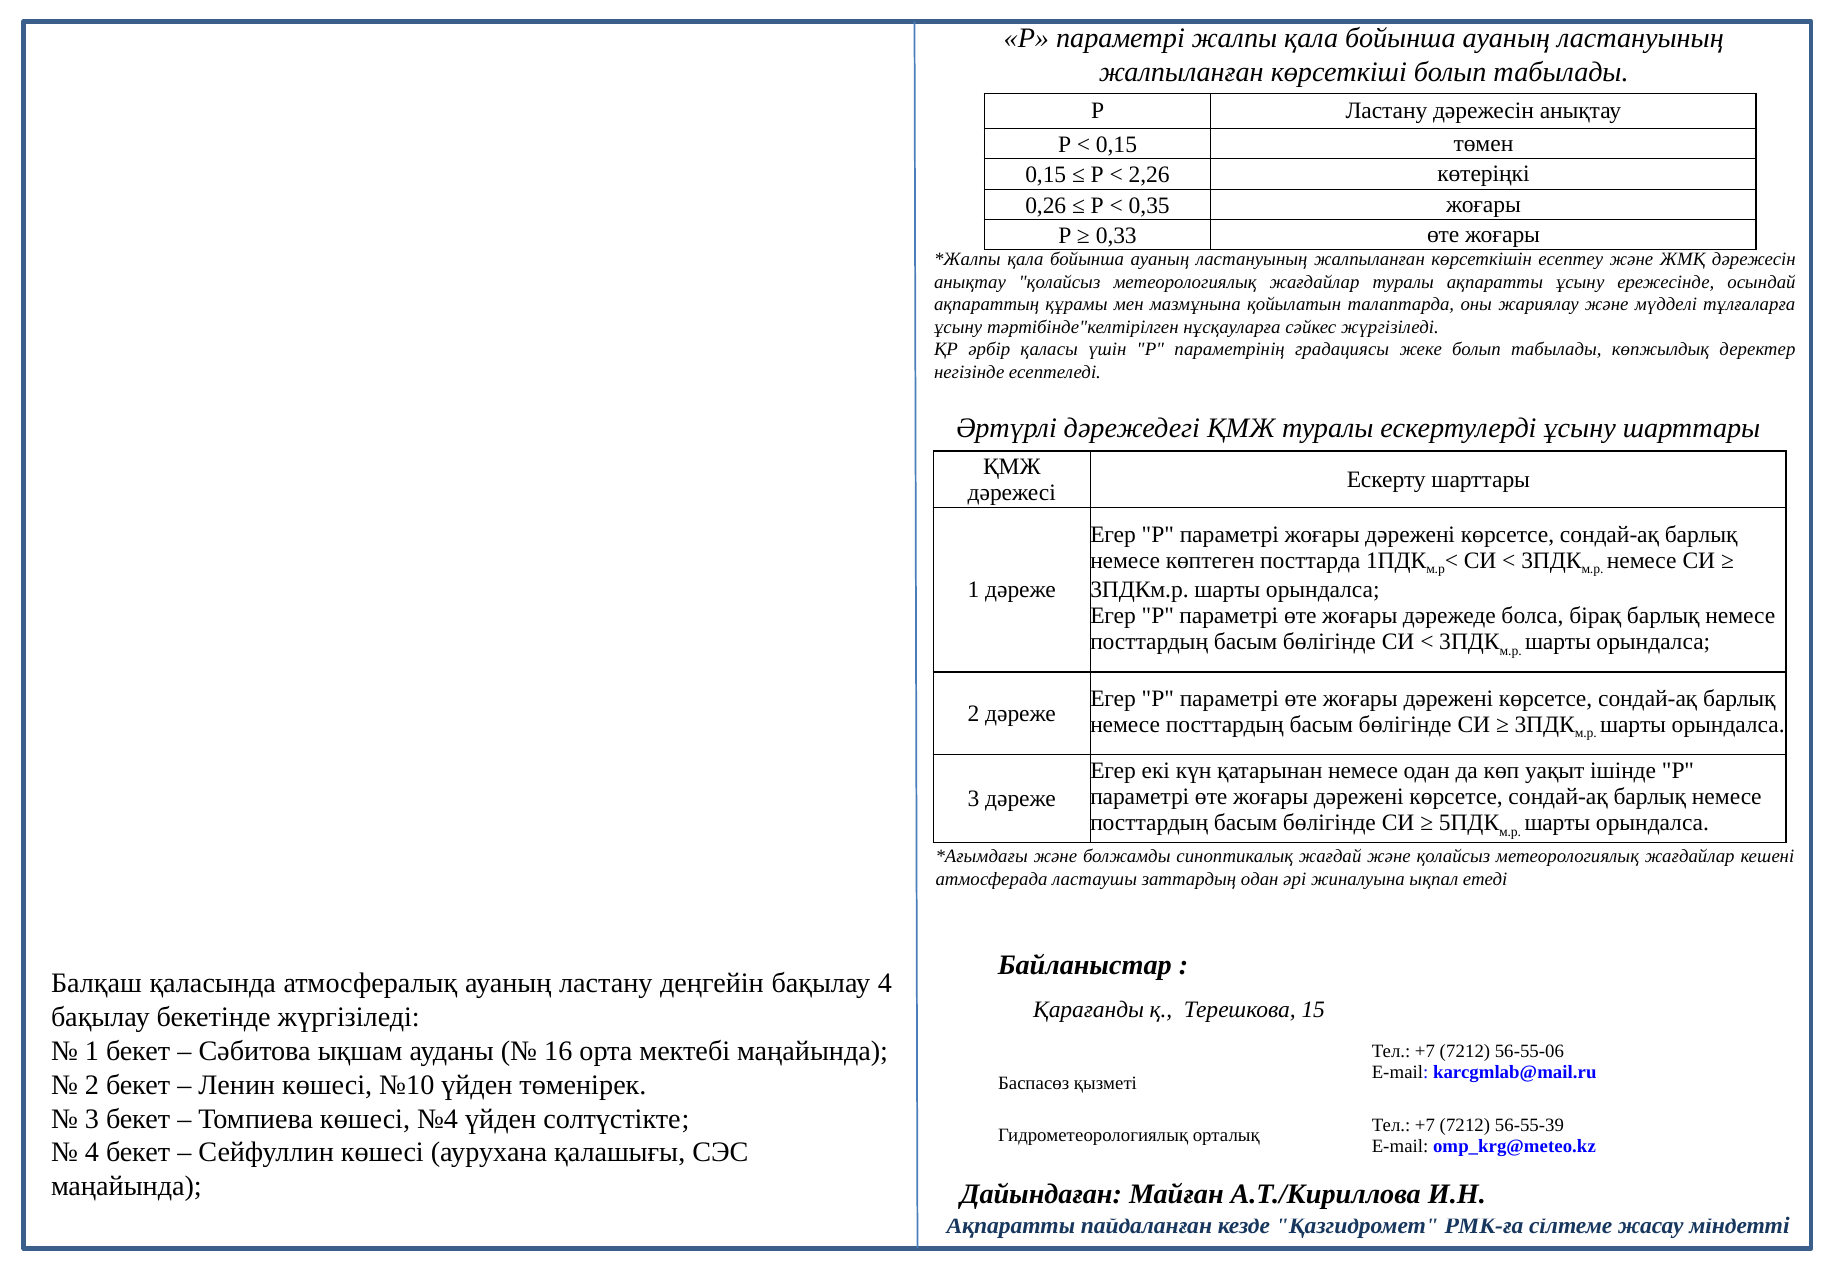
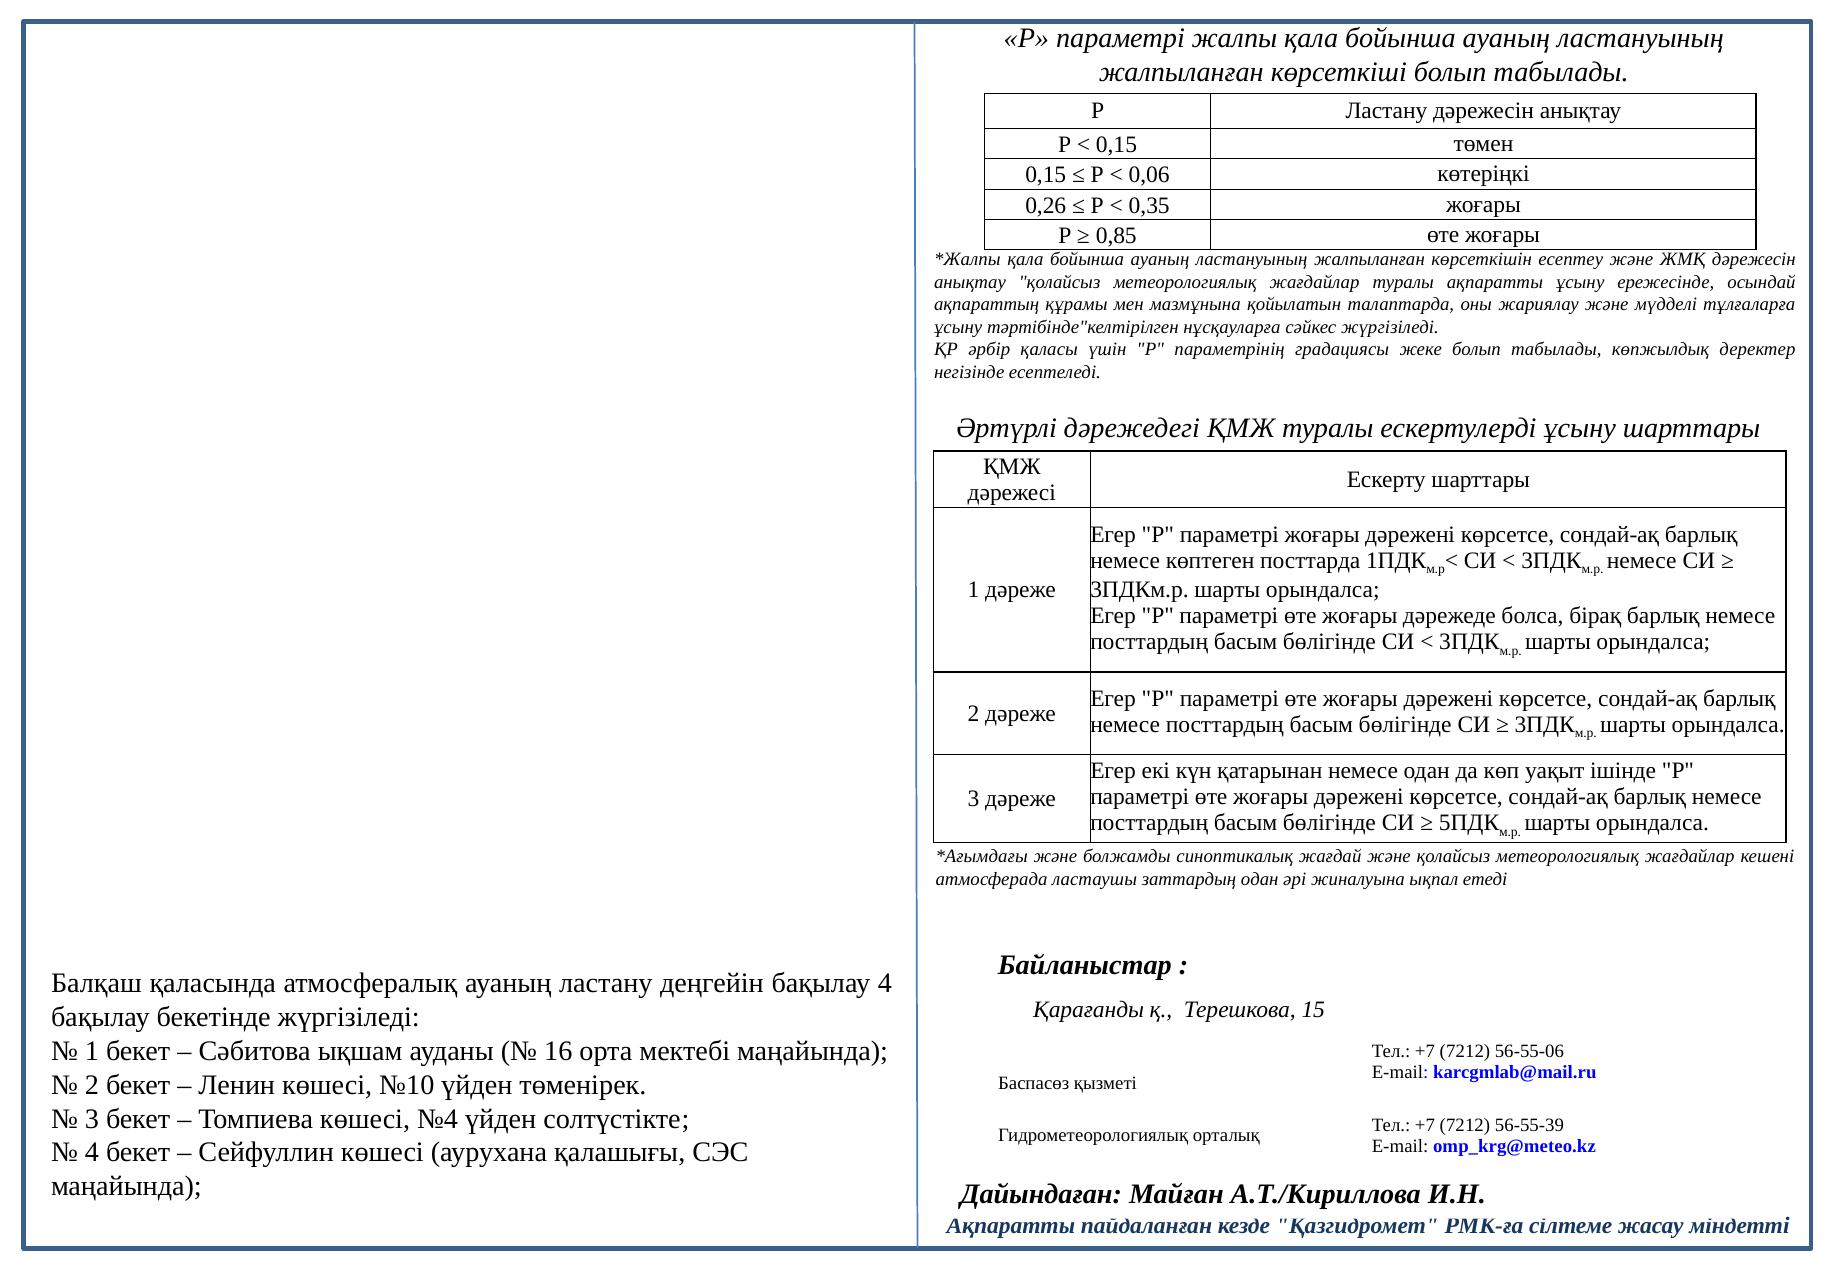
2,26: 2,26 -> 0,06
0,33: 0,33 -> 0,85
